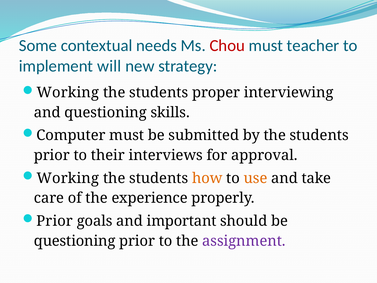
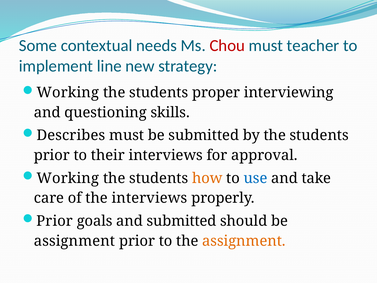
will: will -> line
Computer: Computer -> Describes
use colour: orange -> blue
the experience: experience -> interviews
and important: important -> submitted
questioning at (75, 241): questioning -> assignment
assignment at (244, 241) colour: purple -> orange
